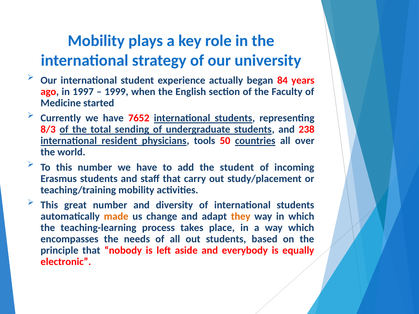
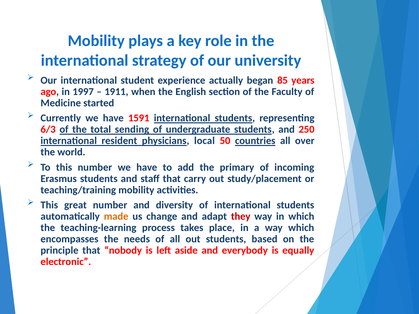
84: 84 -> 85
1999: 1999 -> 1911
7652: 7652 -> 1591
8/3: 8/3 -> 6/3
238: 238 -> 250
tools: tools -> local
the student: student -> primary
they colour: orange -> red
